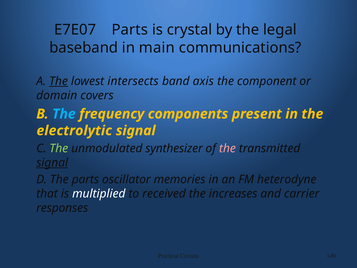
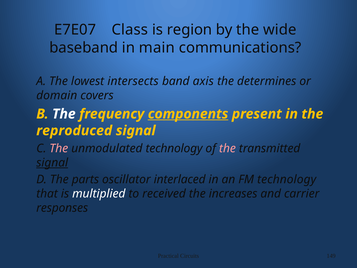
E7E07 Parts: Parts -> Class
crystal: crystal -> region
legal: legal -> wide
The at (58, 81) underline: present -> none
component: component -> determines
The at (64, 114) colour: light blue -> white
components underline: none -> present
electrolytic: electrolytic -> reproduced
The at (59, 148) colour: light green -> pink
unmodulated synthesizer: synthesizer -> technology
memories: memories -> interlaced
FM heterodyne: heterodyne -> technology
